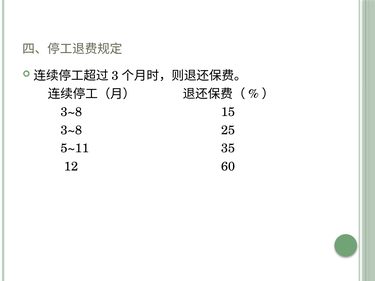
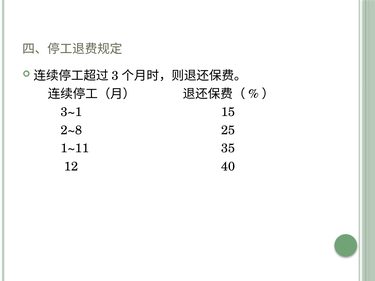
3~8 at (71, 112): 3~8 -> 3~1
3~8 at (71, 130): 3~8 -> 2~8
5~11: 5~11 -> 1~11
60: 60 -> 40
